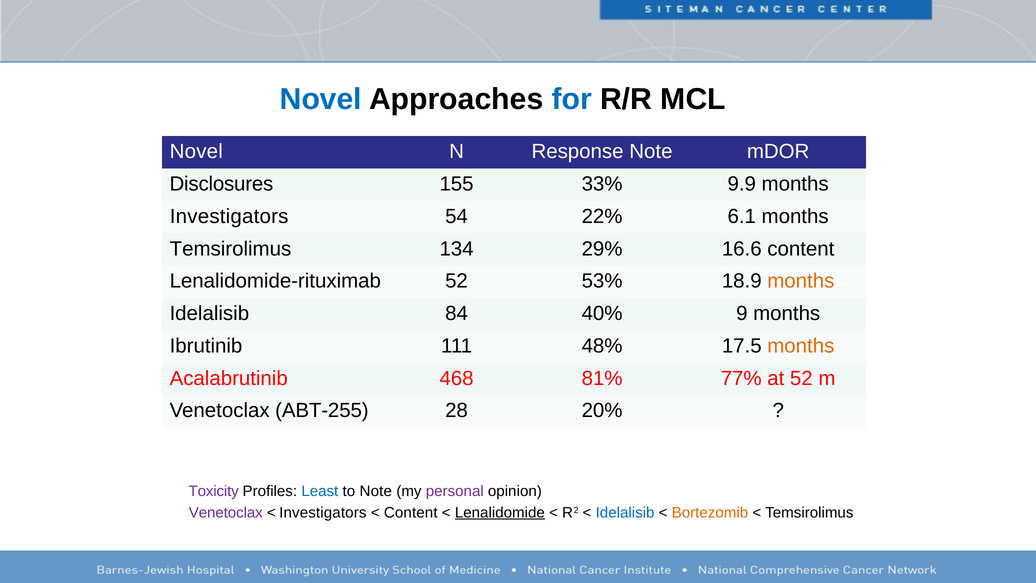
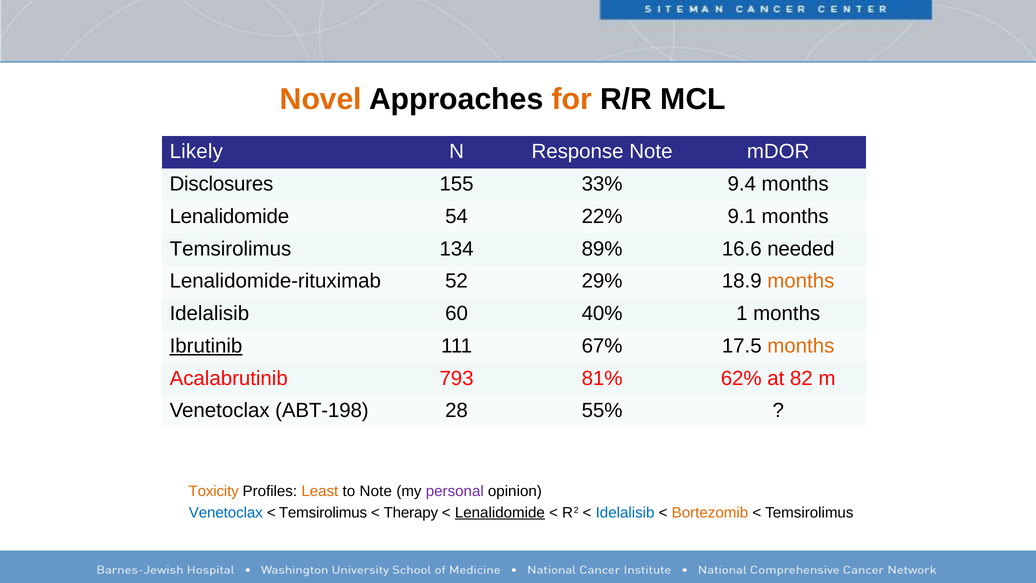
Novel at (321, 99) colour: blue -> orange
for colour: blue -> orange
Novel at (196, 152): Novel -> Likely
9.9: 9.9 -> 9.4
Investigators at (229, 216): Investigators -> Lenalidomide
6.1: 6.1 -> 9.1
29%: 29% -> 89%
16.6 content: content -> needed
53%: 53% -> 29%
84: 84 -> 60
9: 9 -> 1
Ibrutinib underline: none -> present
48%: 48% -> 67%
468: 468 -> 793
77%: 77% -> 62%
at 52: 52 -> 82
ABT-255: ABT-255 -> ABT-198
20%: 20% -> 55%
Toxicity colour: purple -> orange
Least colour: blue -> orange
Venetoclax at (226, 512) colour: purple -> blue
Investigators at (323, 512): Investigators -> Temsirolimus
Content at (411, 512): Content -> Therapy
